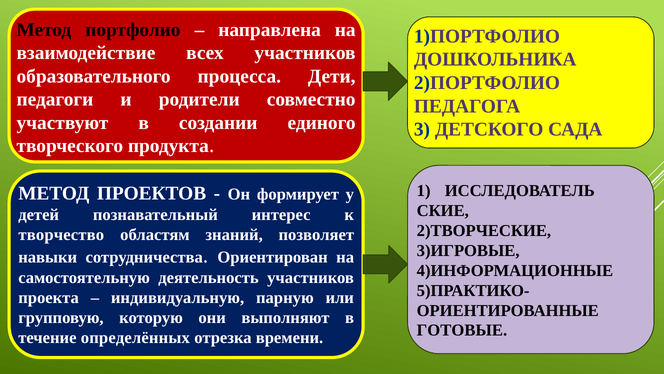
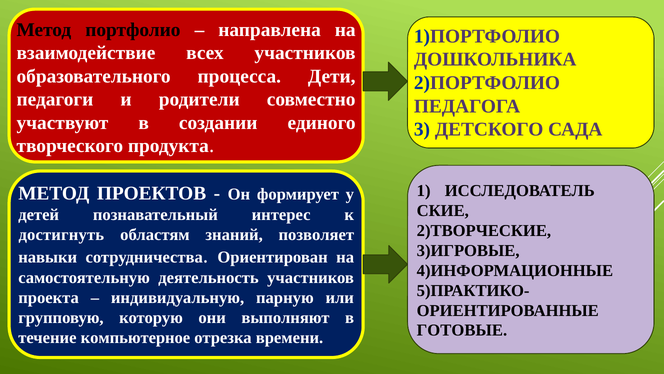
творчество: творчество -> достигнуть
определённых: определённых -> компьютерное
